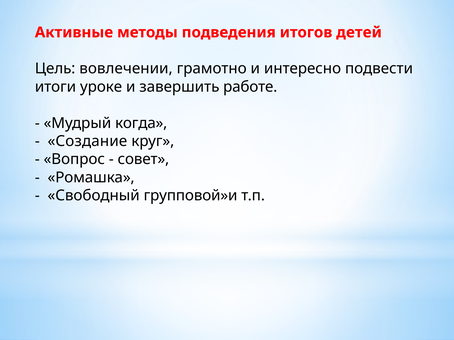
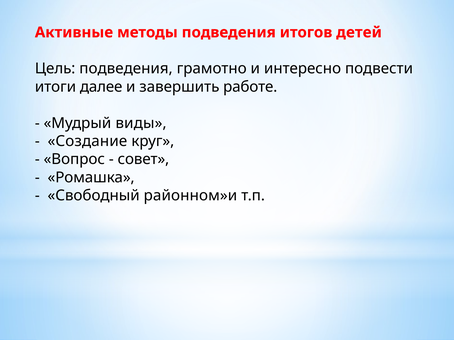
Цель вовлечении: вовлечении -> подведения
уроке: уроке -> далее
когда: когда -> виды
групповой»и: групповой»и -> районном»и
